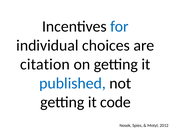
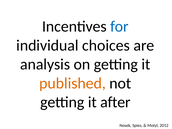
citation: citation -> analysis
published colour: blue -> orange
code: code -> after
